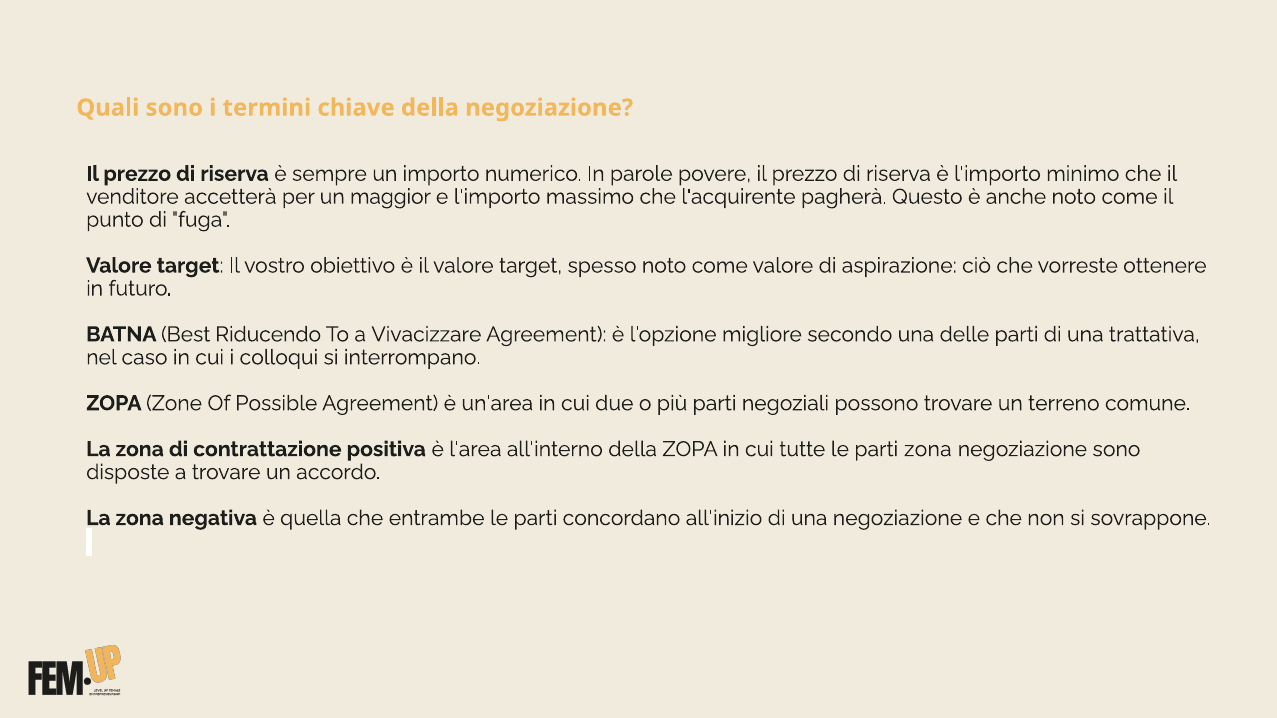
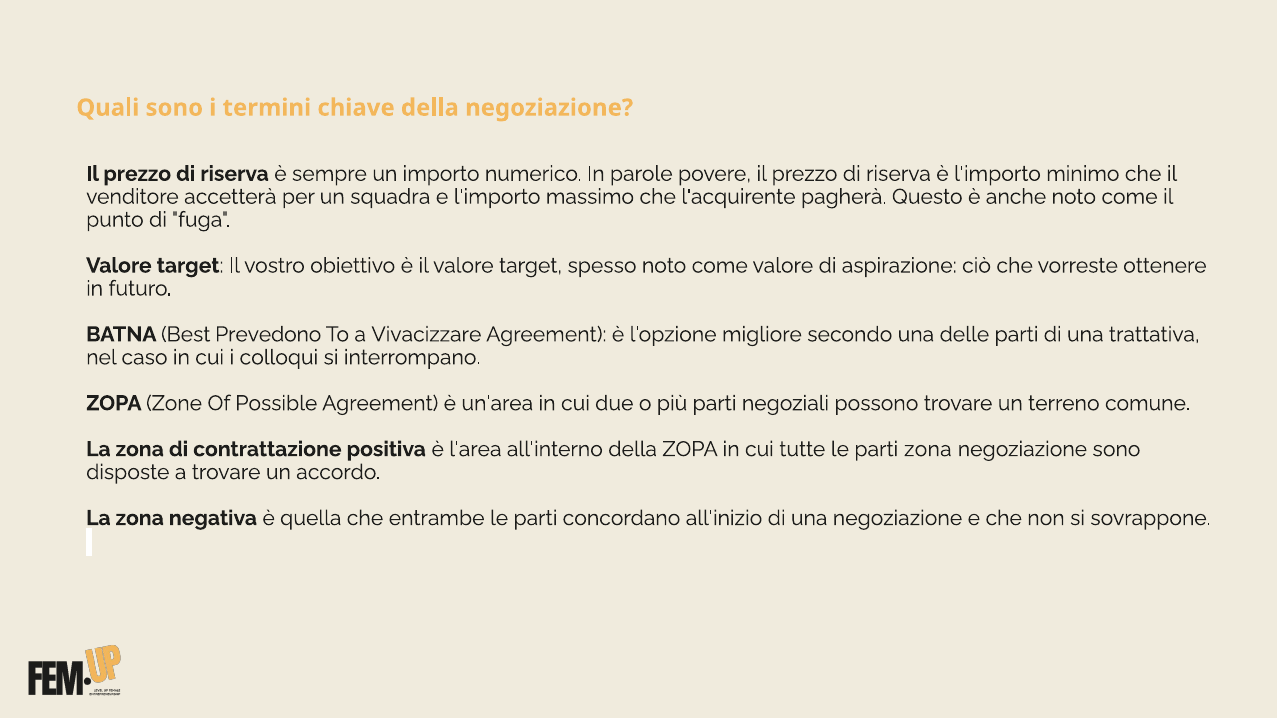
maggior: maggior -> squadra
Riducendo: Riducendo -> Prevedono
